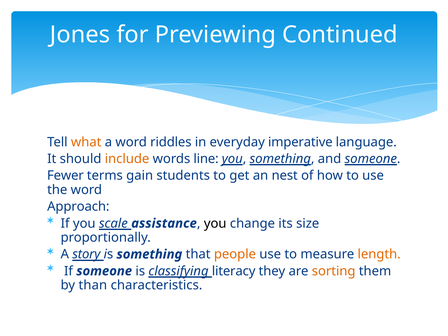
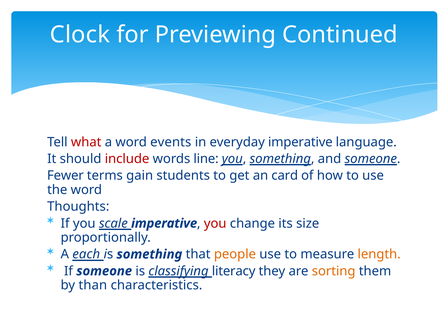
Jones: Jones -> Clock
what colour: orange -> red
riddles: riddles -> events
include colour: orange -> red
nest: nest -> card
Approach: Approach -> Thoughts
scale assistance: assistance -> imperative
you at (215, 223) colour: black -> red
story: story -> each
